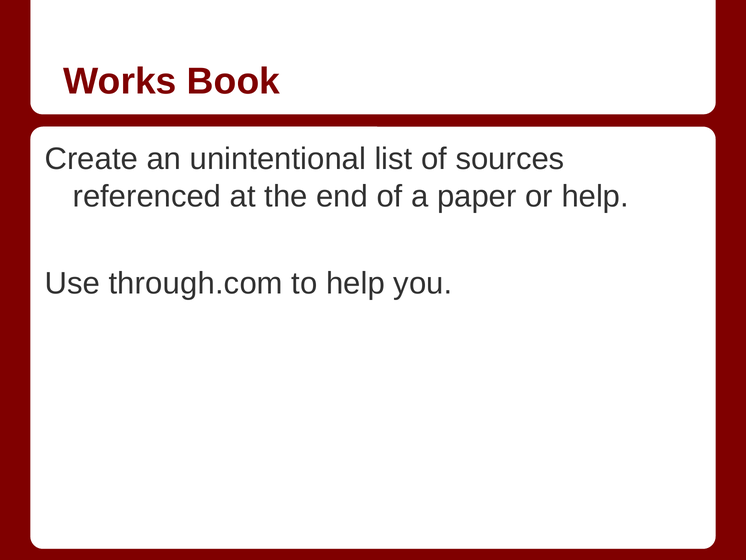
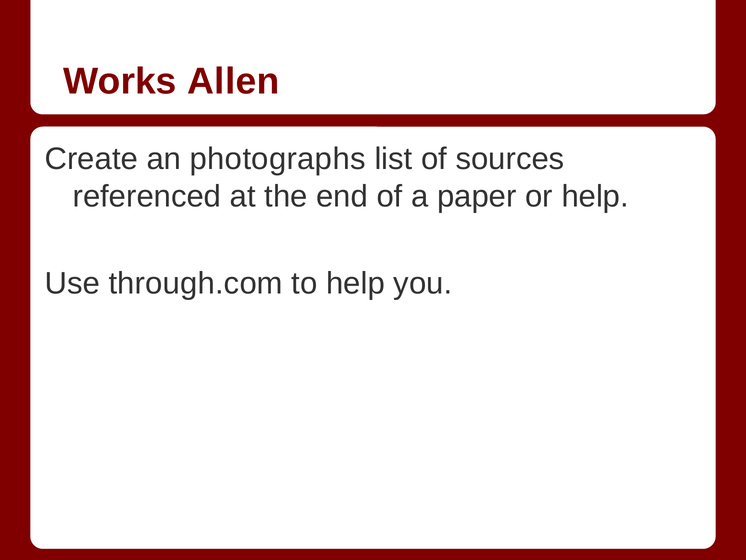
Book: Book -> Allen
unintentional: unintentional -> photographs
